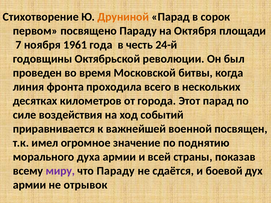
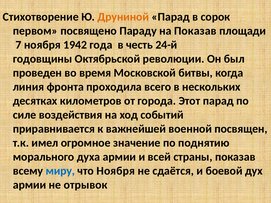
на Октября: Октября -> Показав
1961: 1961 -> 1942
миру colour: purple -> blue
что Параду: Параду -> Ноября
